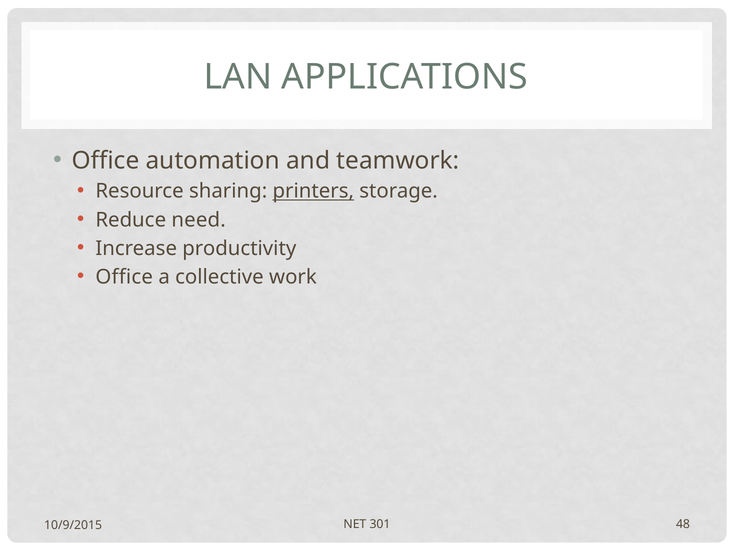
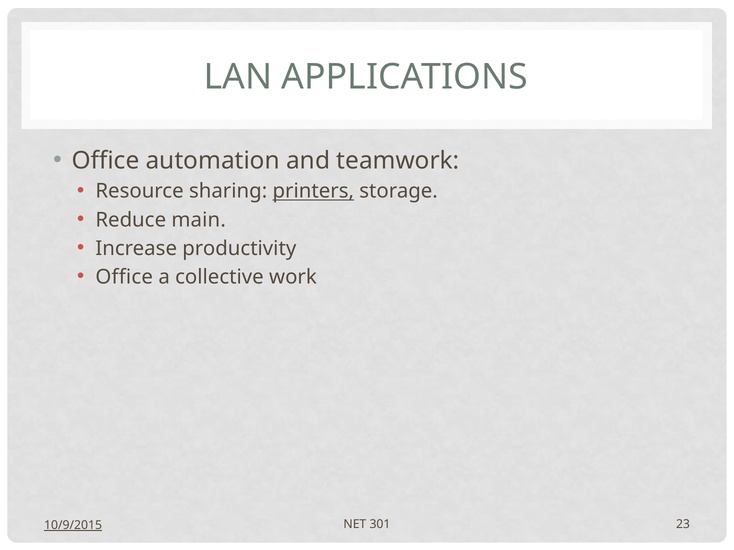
need: need -> main
48: 48 -> 23
10/9/2015 underline: none -> present
